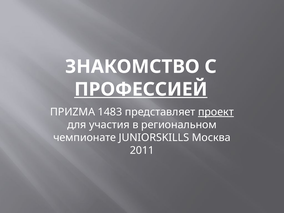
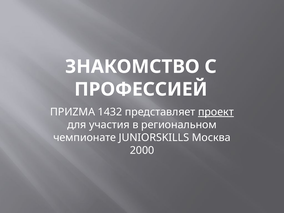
ПРОФЕССИЕЙ underline: present -> none
1483: 1483 -> 1432
2011: 2011 -> 2000
